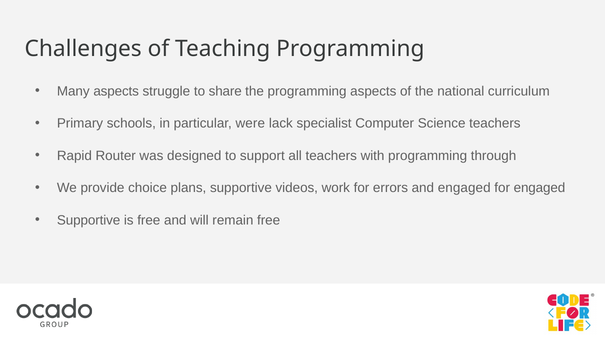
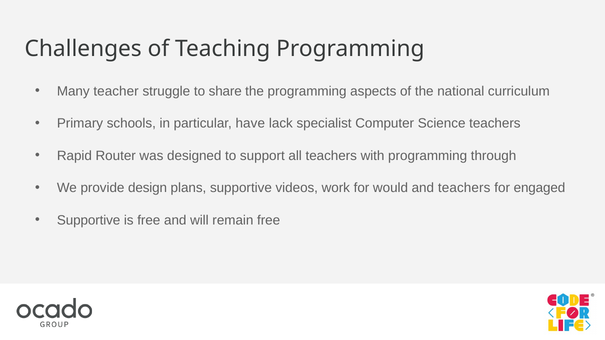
Many aspects: aspects -> teacher
were: were -> have
choice: choice -> design
errors: errors -> would
and engaged: engaged -> teachers
